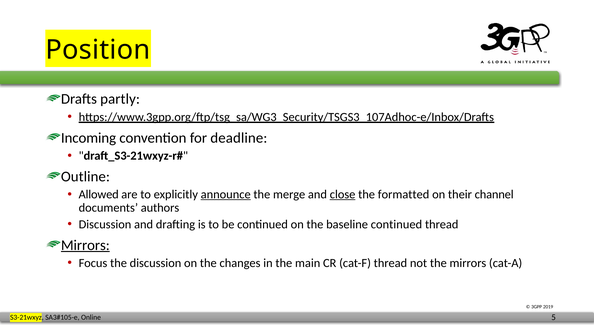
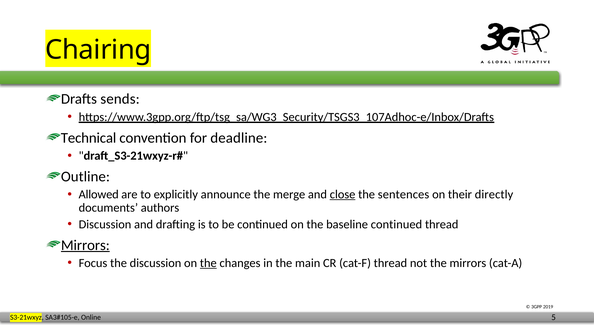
Position: Position -> Chairing
partly: partly -> sends
Incoming: Incoming -> Technical
announce underline: present -> none
formatted: formatted -> sentences
channel: channel -> directly
the at (208, 263) underline: none -> present
